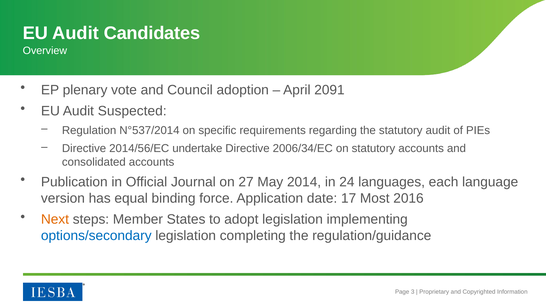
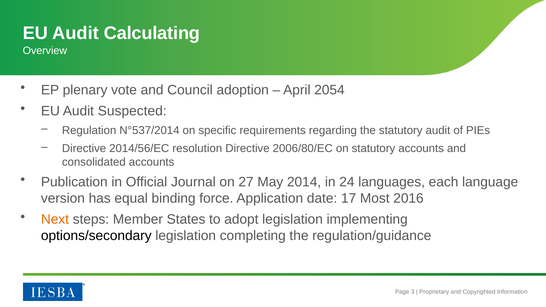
Candidates: Candidates -> Calculating
2091: 2091 -> 2054
undertake: undertake -> resolution
2006/34/EC: 2006/34/EC -> 2006/80/EC
options/secondary colour: blue -> black
